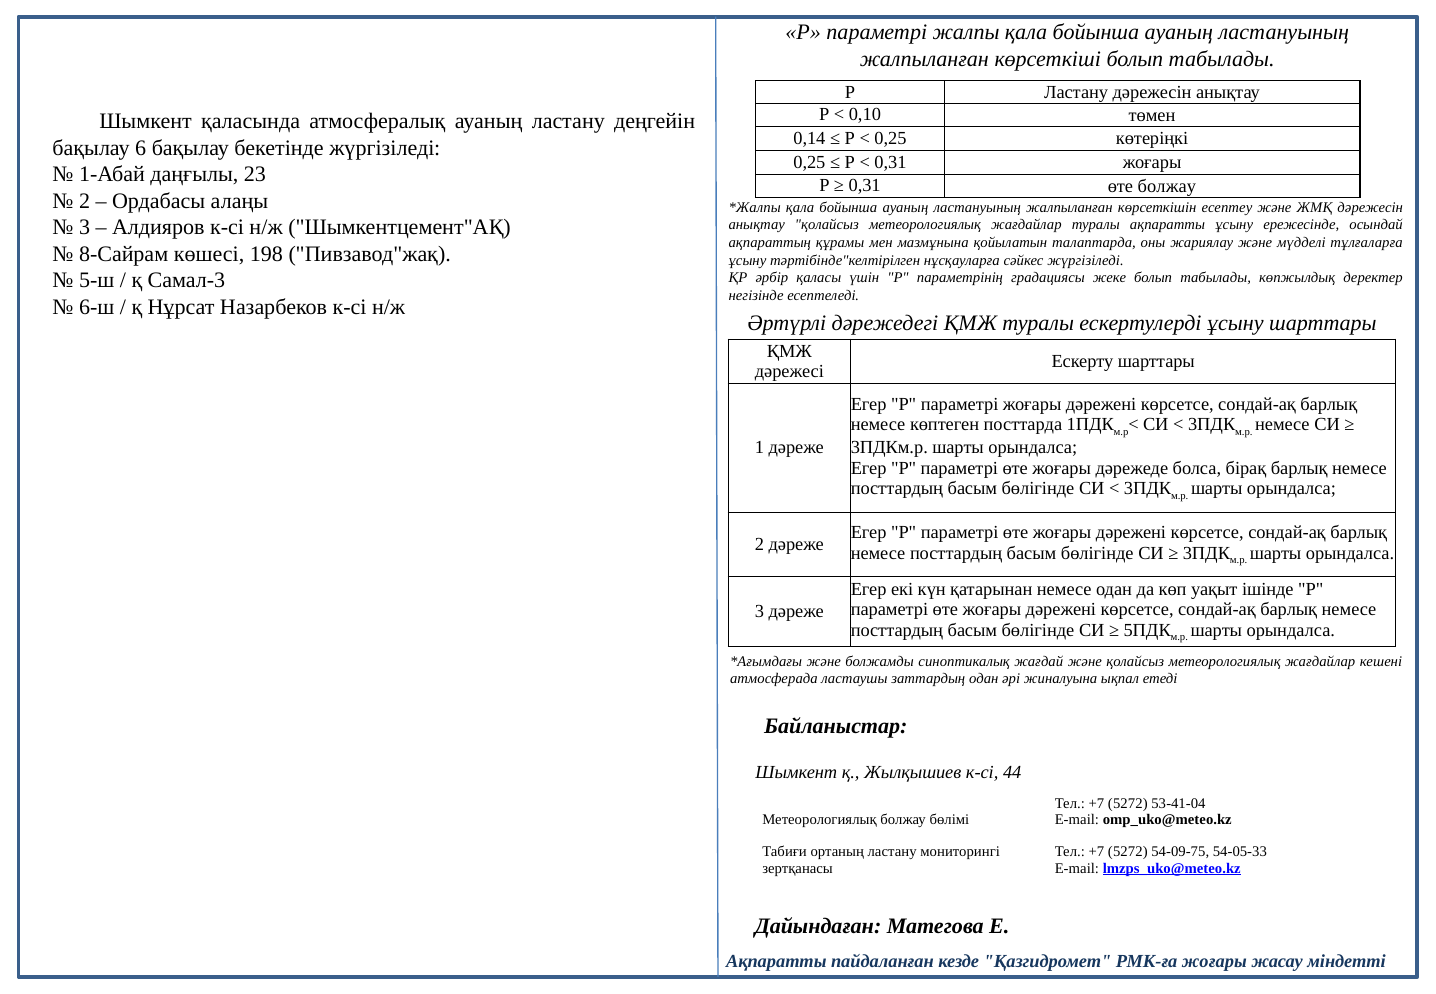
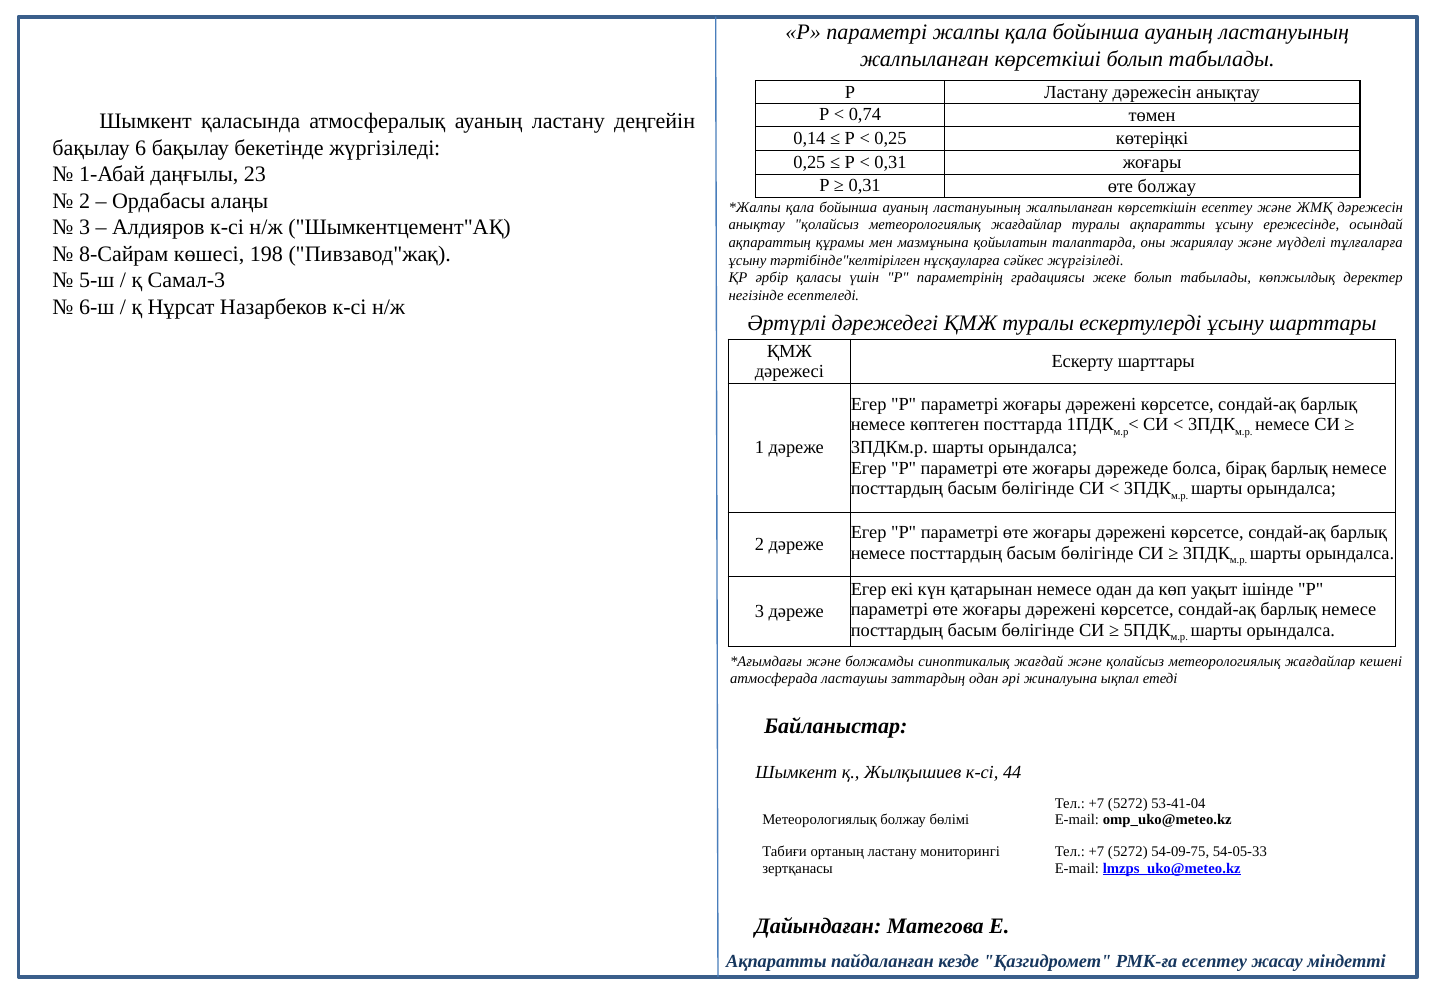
0,10: 0,10 -> 0,74
РМК-ға жоғары: жоғары -> есептеу
